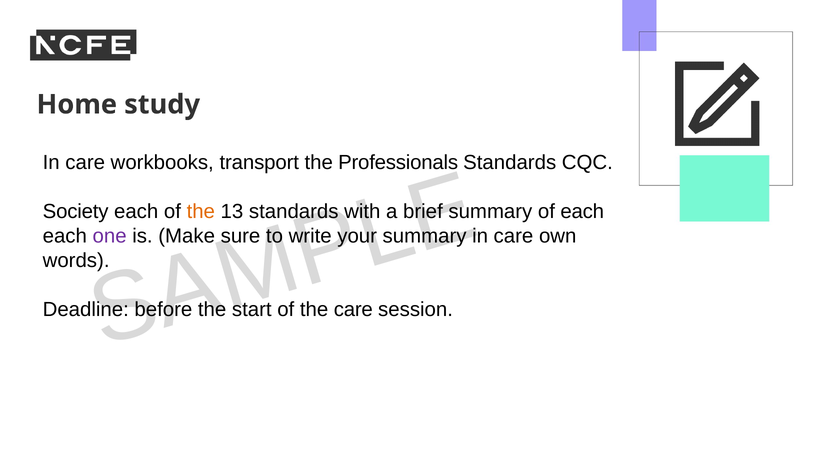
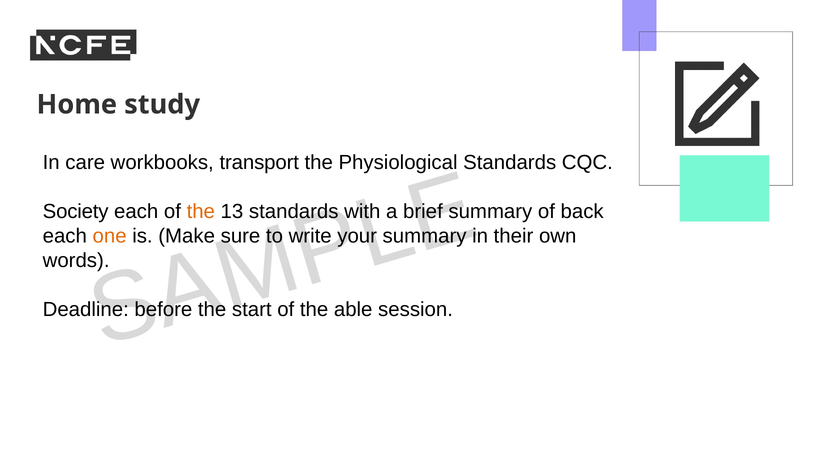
Professionals: Professionals -> Physiological
of each: each -> back
one colour: purple -> orange
care at (513, 236): care -> their
care at (353, 309): care -> able
